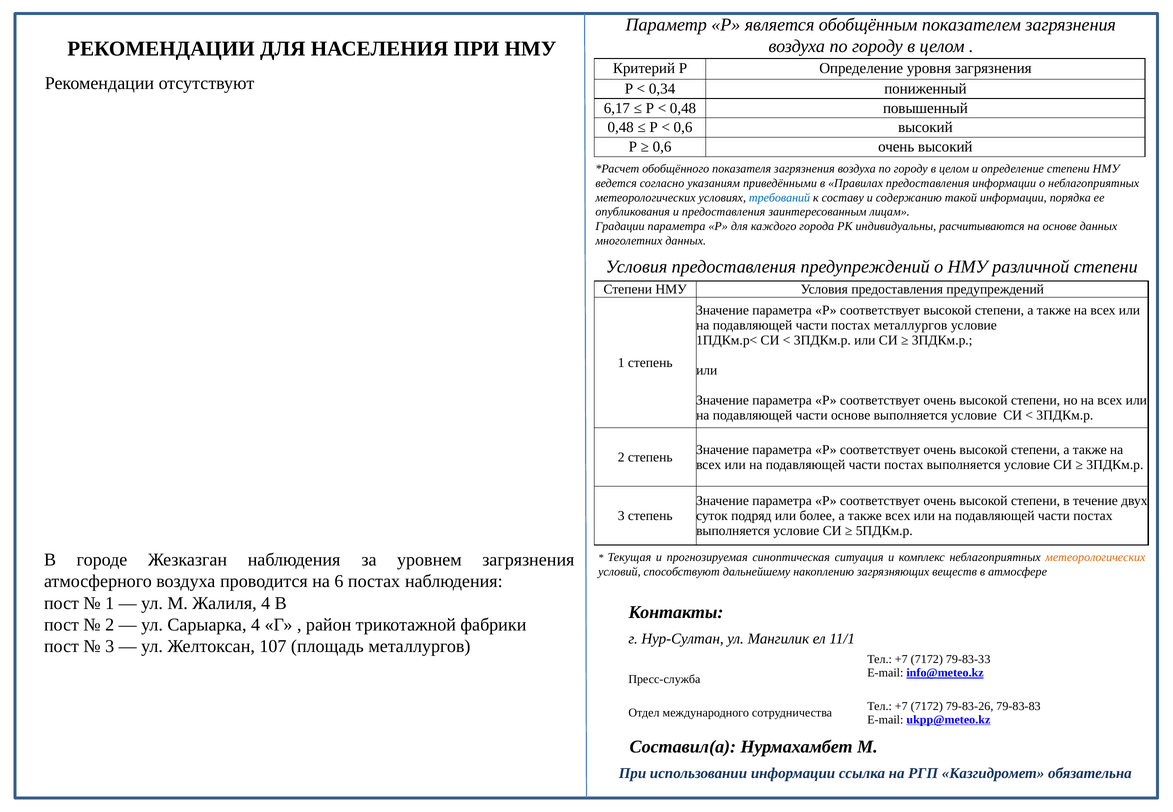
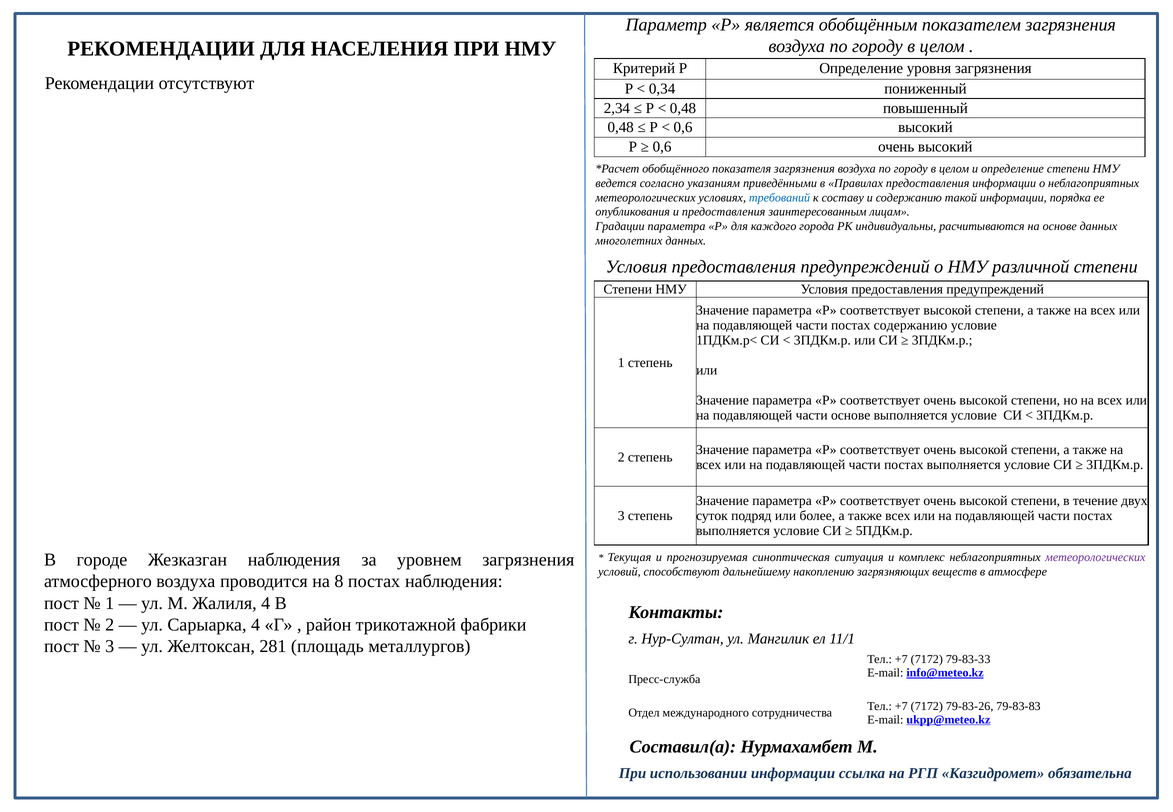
6,17: 6,17 -> 2,34
постах металлургов: металлургов -> содержанию
метеорологических at (1095, 557) colour: orange -> purple
6: 6 -> 8
107: 107 -> 281
